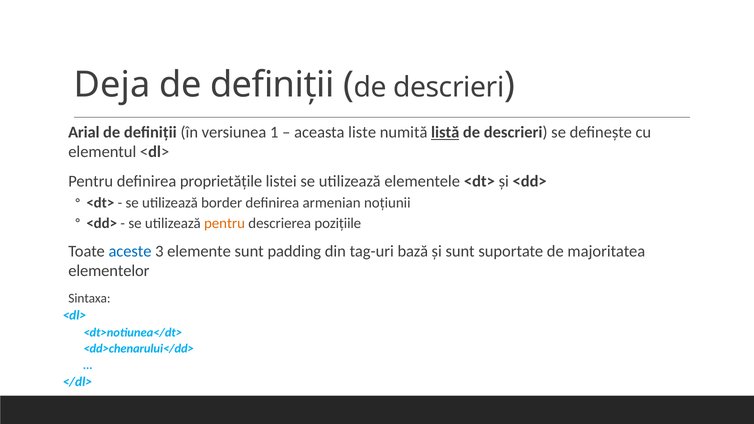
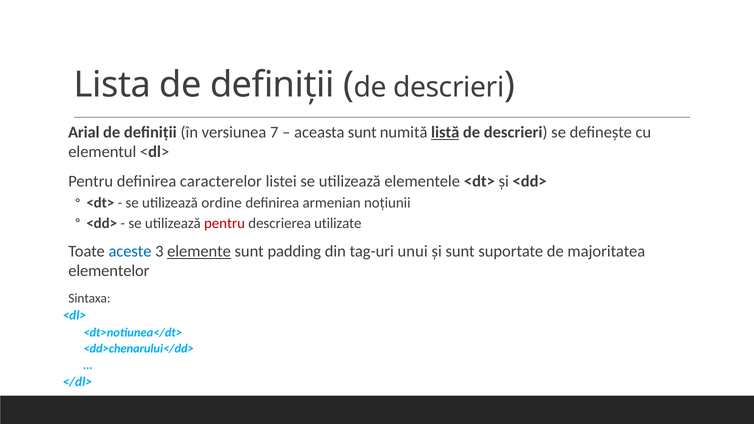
Deja: Deja -> Lista
1: 1 -> 7
aceasta liste: liste -> sunt
proprietăţile: proprietăţile -> caracterelor
border: border -> ordine
pentru at (225, 223) colour: orange -> red
poziţiile: poziţiile -> utilizate
elemente underline: none -> present
bază: bază -> unui
